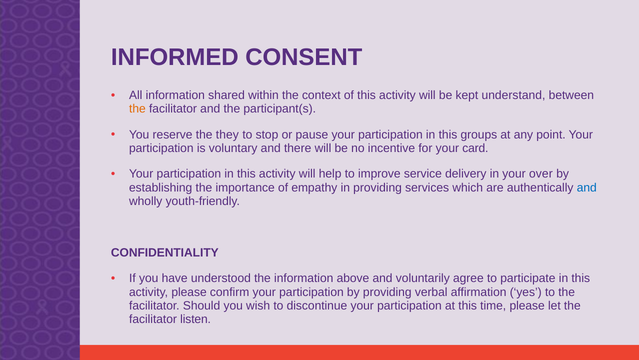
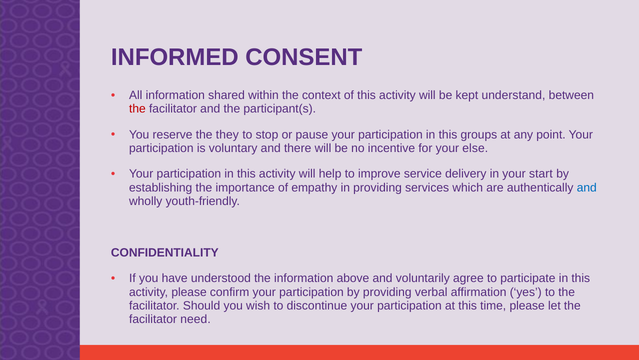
the at (137, 109) colour: orange -> red
card: card -> else
over: over -> start
listen: listen -> need
